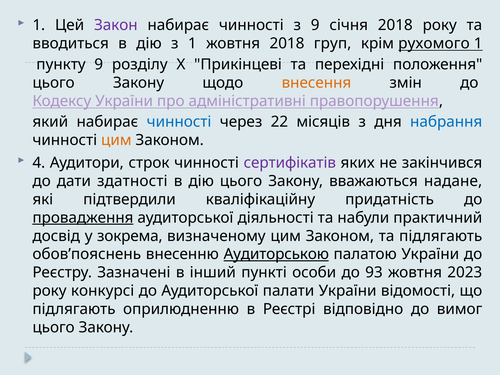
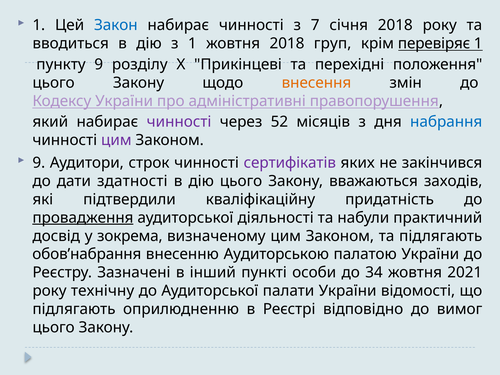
Закон colour: purple -> blue
з 9: 9 -> 7
рухомого: рухомого -> перевіряє
чинності at (179, 122) colour: blue -> purple
22: 22 -> 52
цим at (116, 140) colour: orange -> purple
4 at (39, 163): 4 -> 9
надане: надане -> заходів
обов’пояснень: обов’пояснень -> обов’набрання
Аудиторською underline: present -> none
93: 93 -> 34
2023: 2023 -> 2021
конкурсі: конкурсі -> технічну
